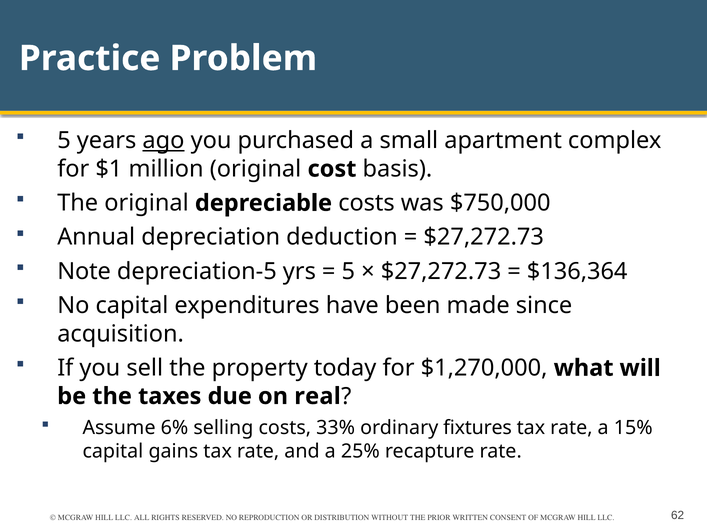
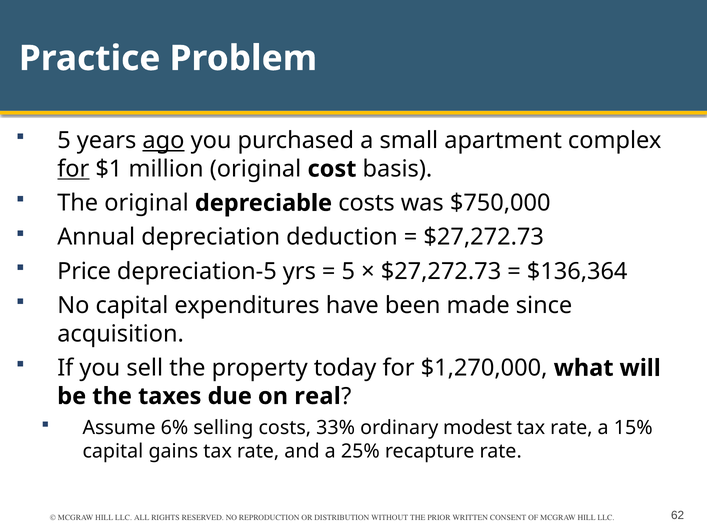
for at (73, 169) underline: none -> present
Note: Note -> Price
fixtures: fixtures -> modest
